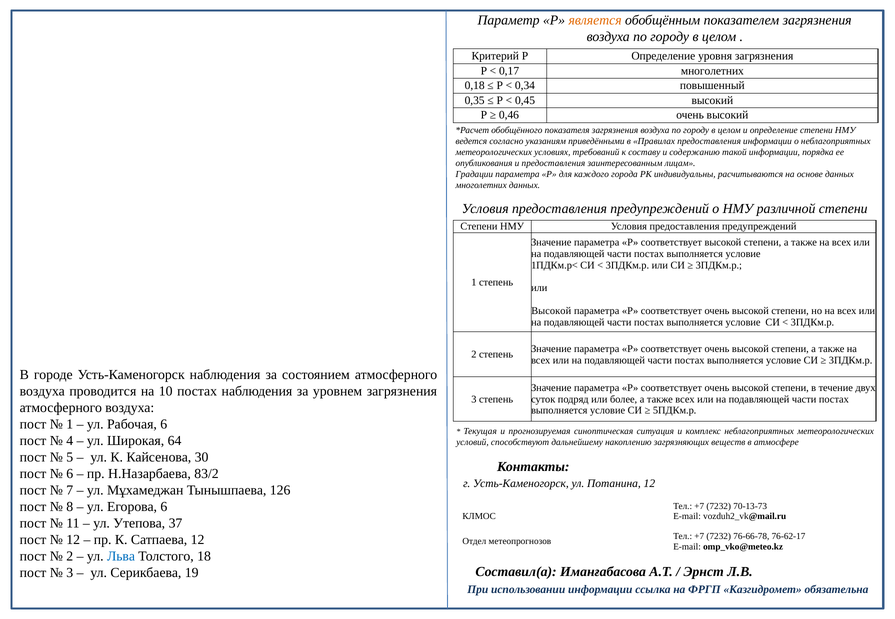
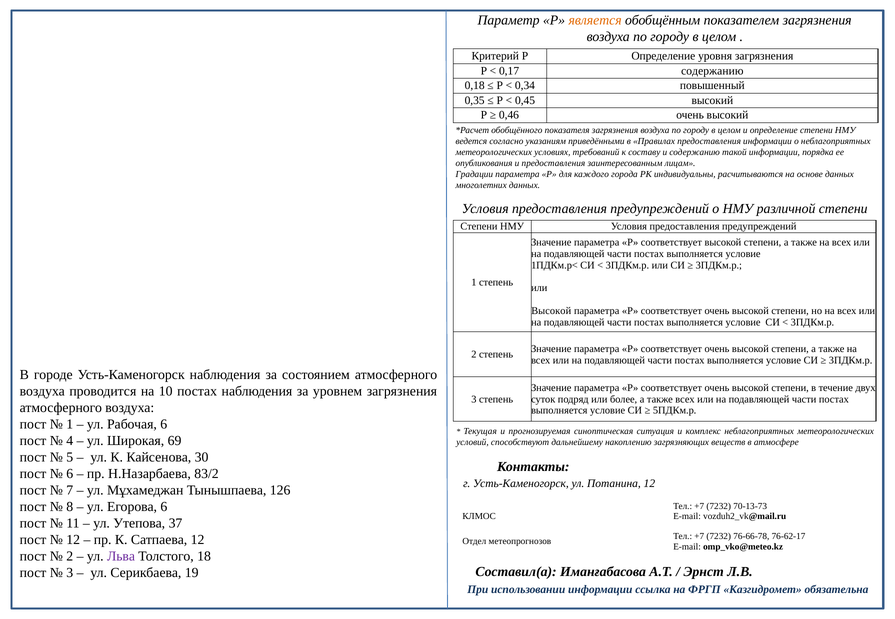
0,17 многолетних: многолетних -> содержанию
64: 64 -> 69
Льва colour: blue -> purple
